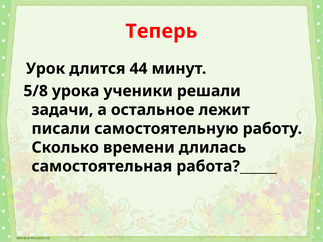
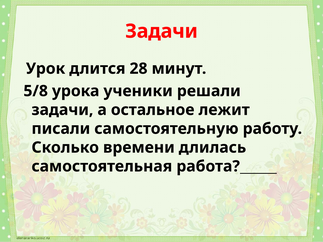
Теперь at (161, 31): Теперь -> Задачи
44: 44 -> 28
